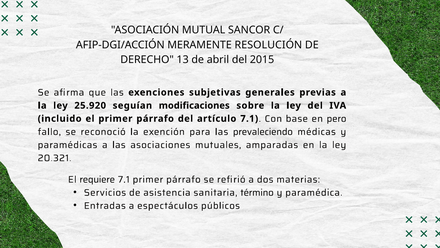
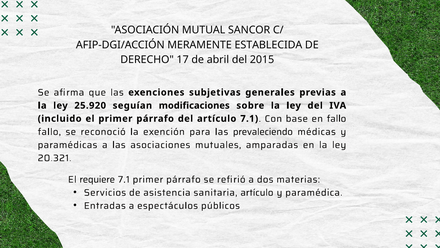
RESOLUCIÓN: RESOLUCIÓN -> ESTABLECIDA
13: 13 -> 17
en pero: pero -> fallo
sanitaria término: término -> artículo
